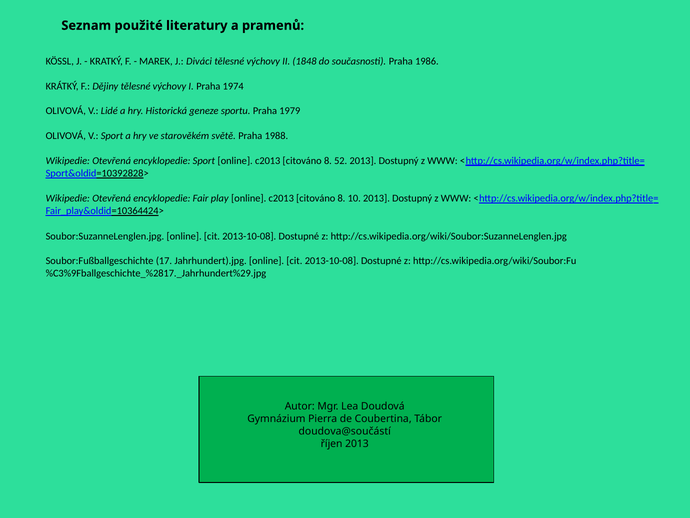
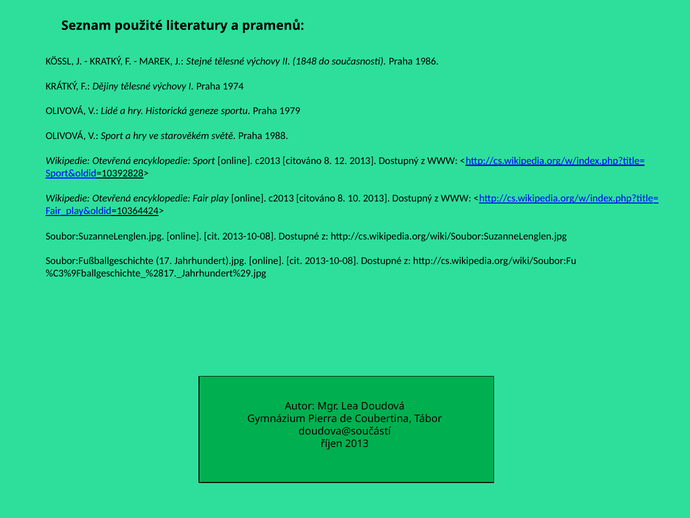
Diváci: Diváci -> Stejné
52: 52 -> 12
